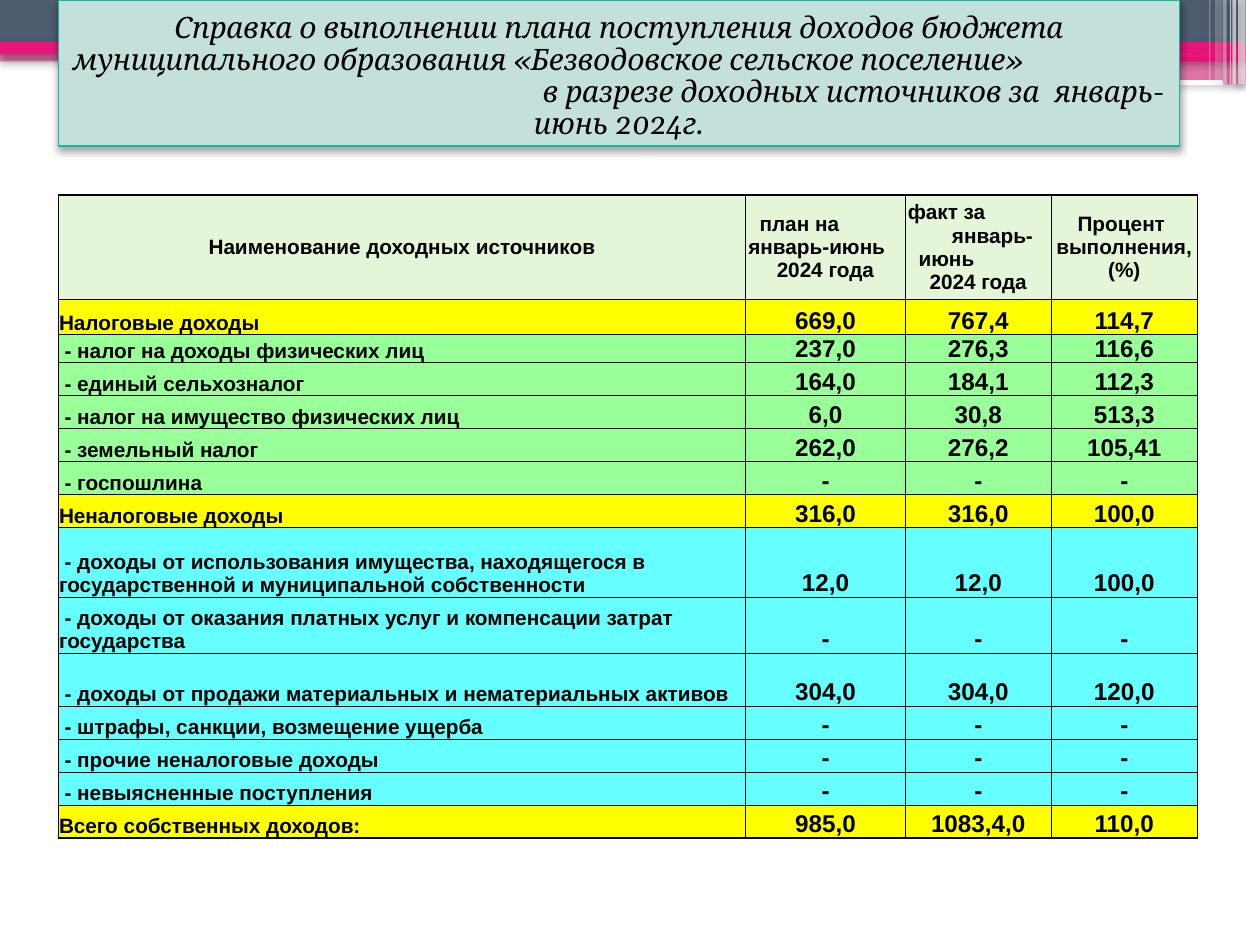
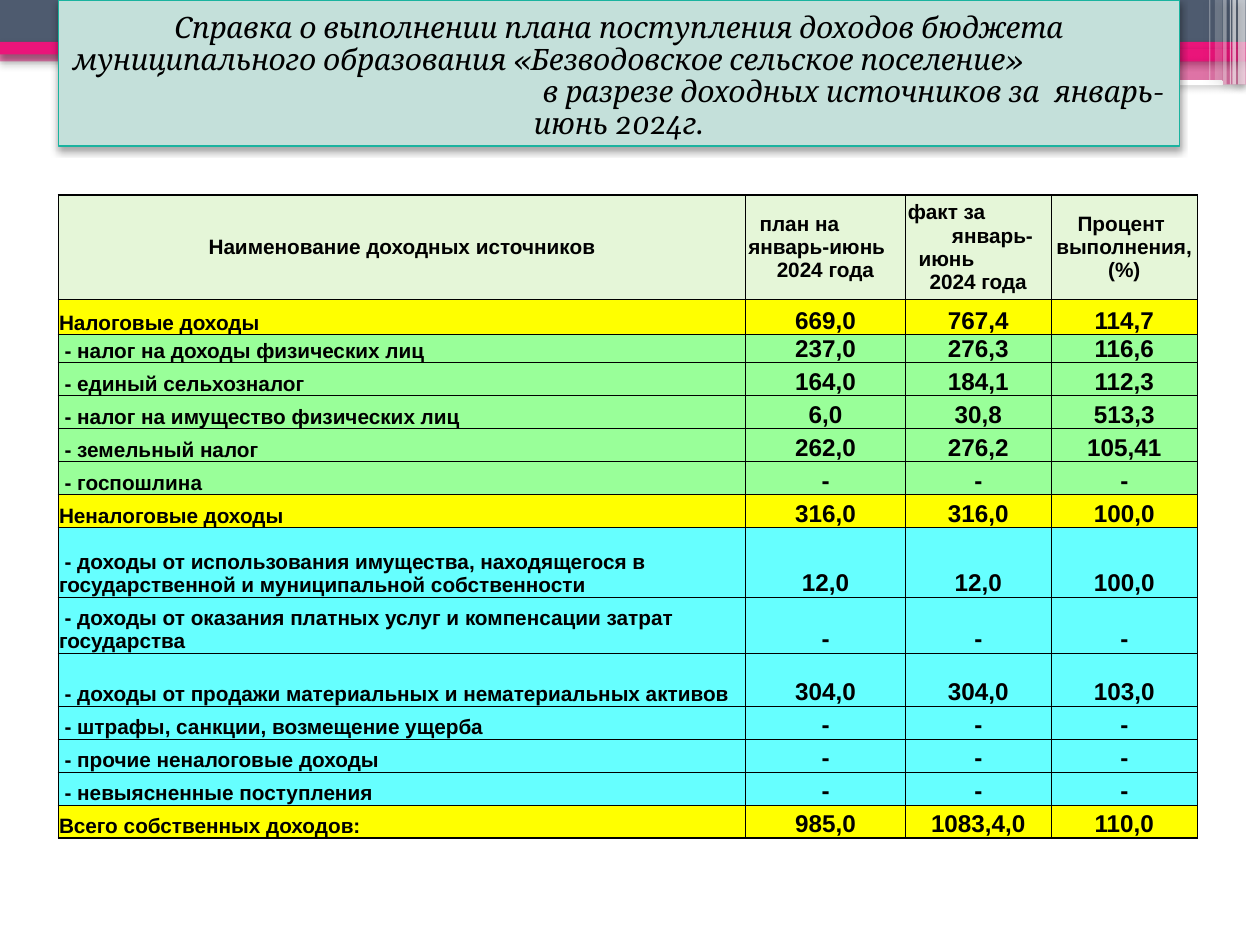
120,0: 120,0 -> 103,0
